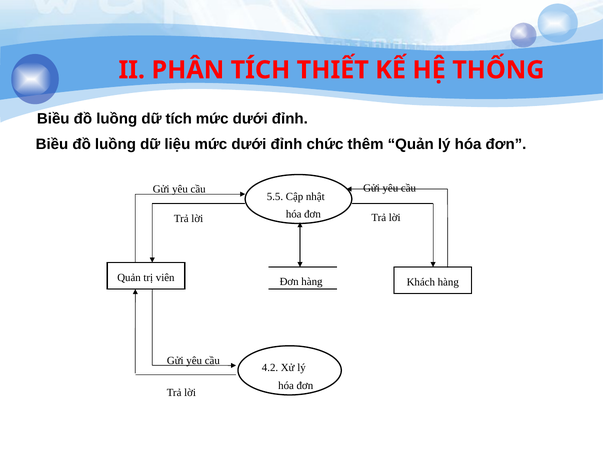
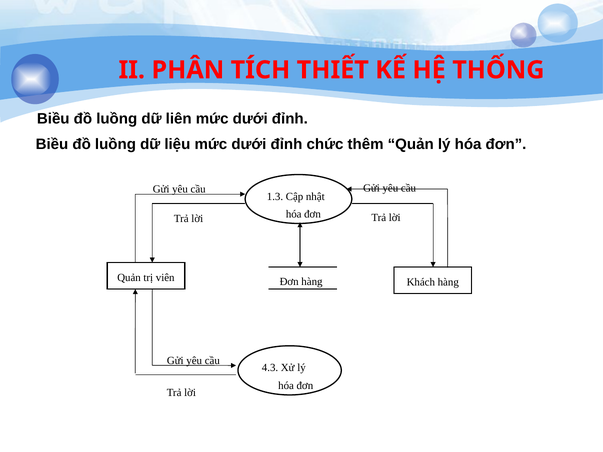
dữ tích: tích -> liên
5.5: 5.5 -> 1.3
4.2: 4.2 -> 4.3
